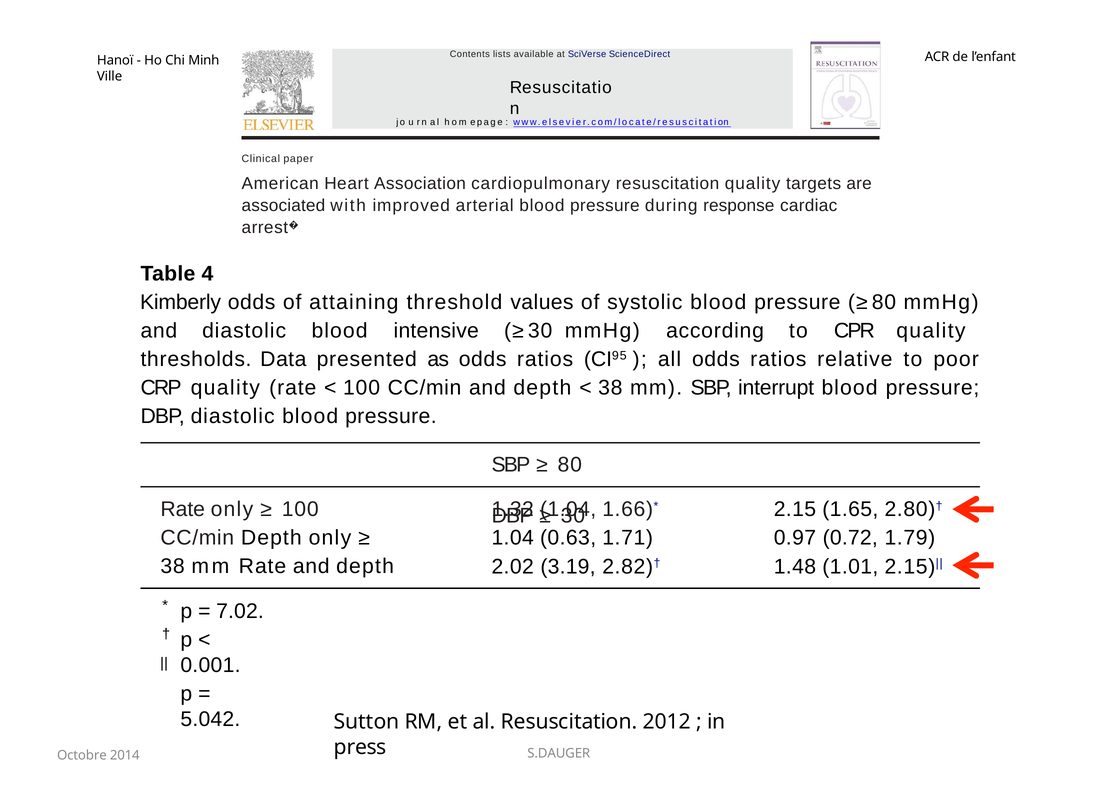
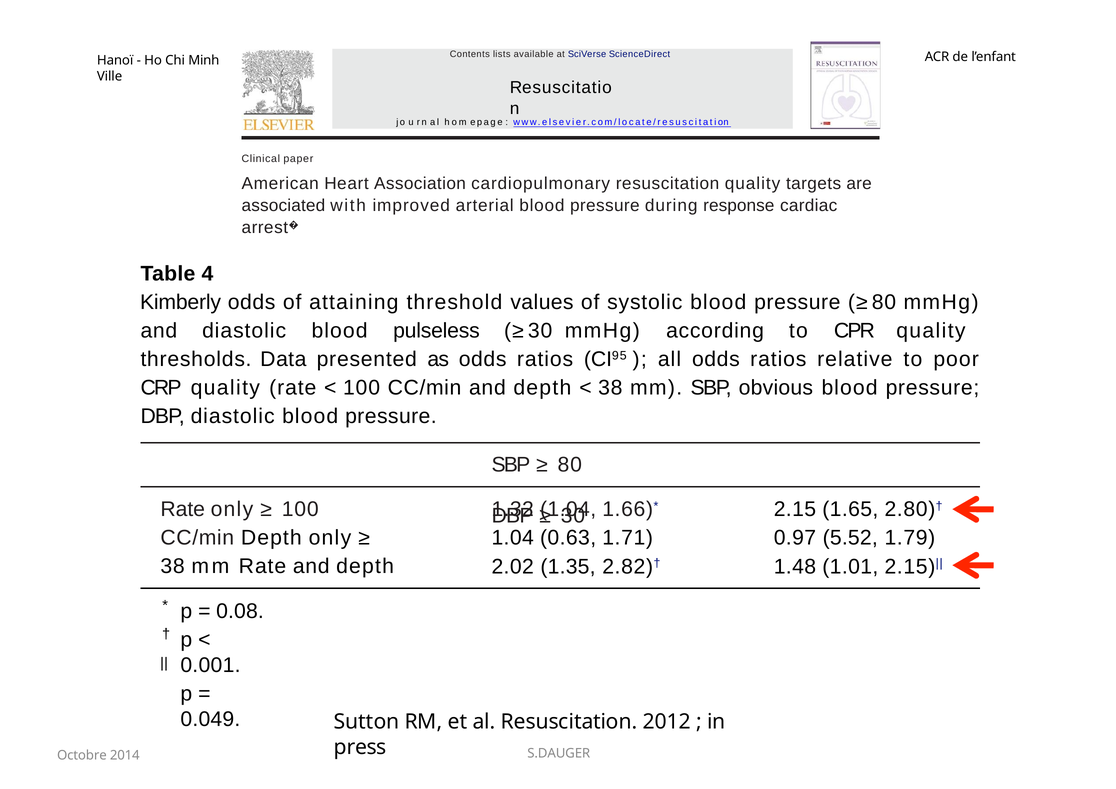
intensive: intensive -> pulseless
interrupt: interrupt -> obvious
0.72: 0.72 -> 5.52
3.19: 3.19 -> 1.35
7.02: 7.02 -> 0.08
5.042: 5.042 -> 0.049
